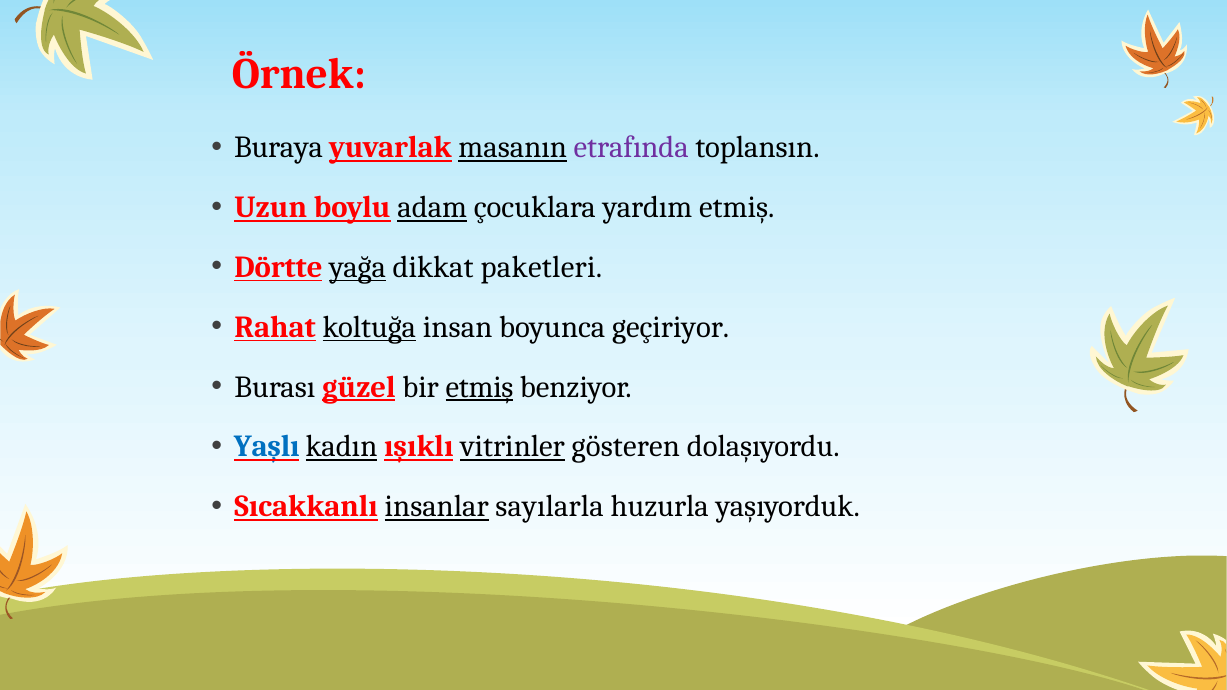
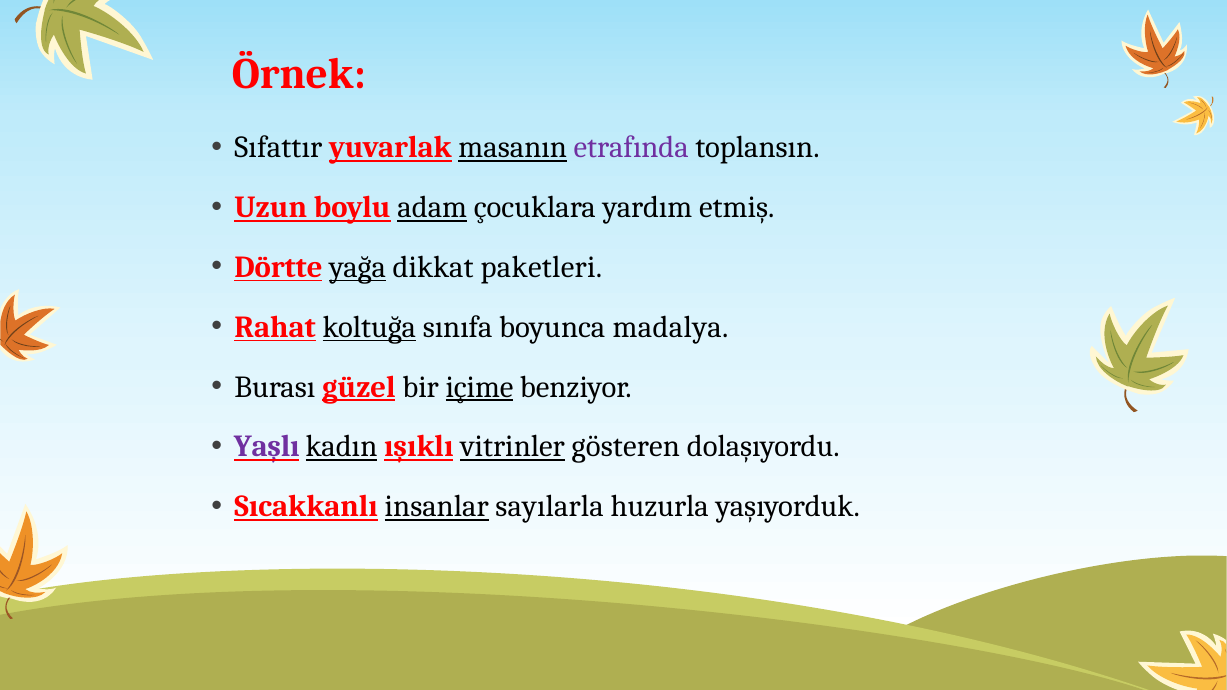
Buraya: Buraya -> Sıfattır
insan: insan -> sınıfa
geçiriyor: geçiriyor -> madalya
bir etmiş: etmiş -> içime
Yaşlı colour: blue -> purple
